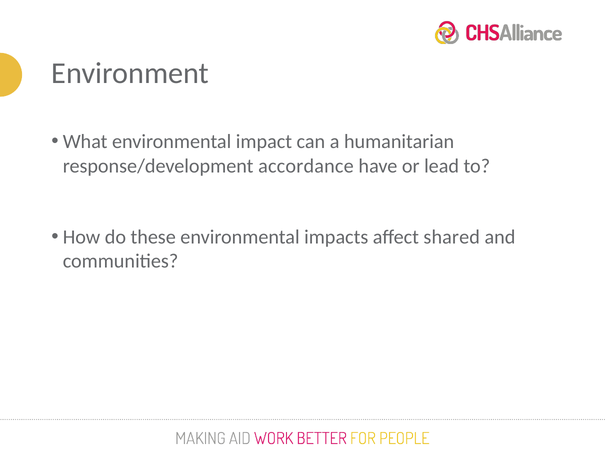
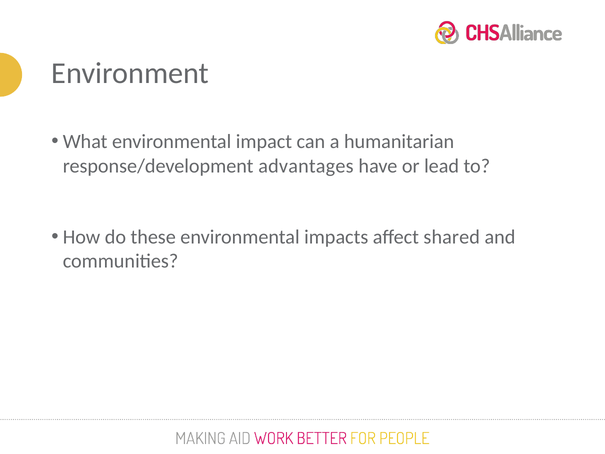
accordance: accordance -> advantages
